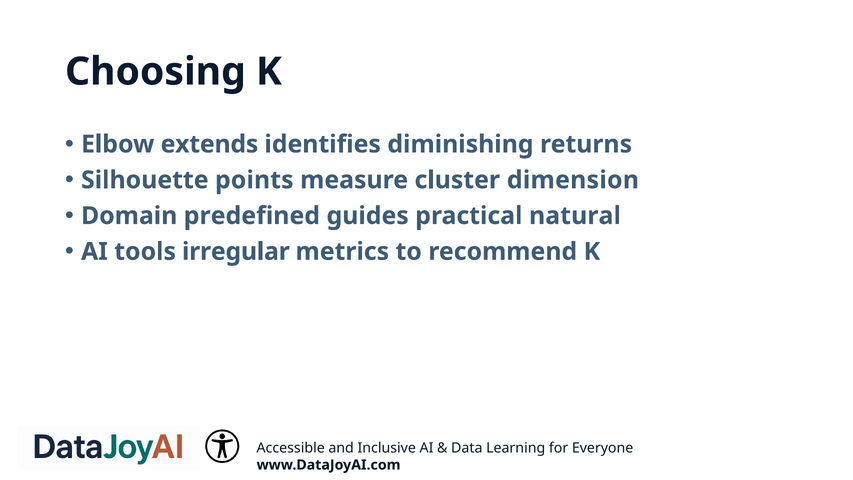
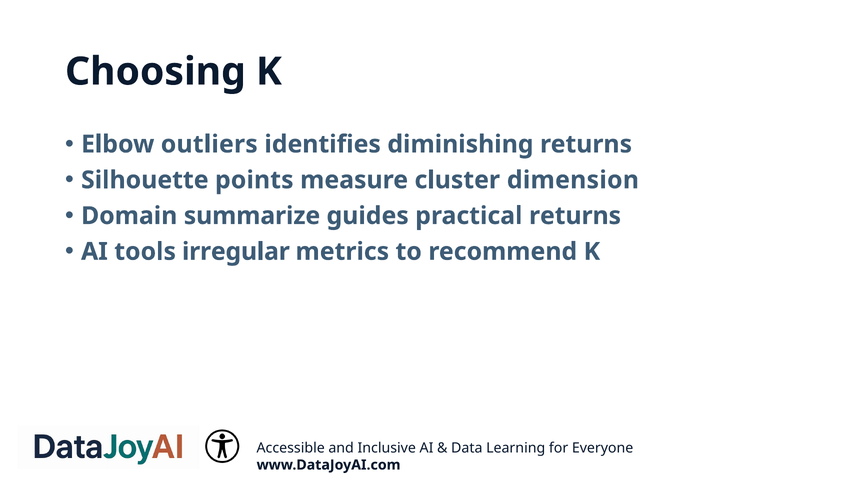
extends: extends -> outliers
predefined: predefined -> summarize
practical natural: natural -> returns
